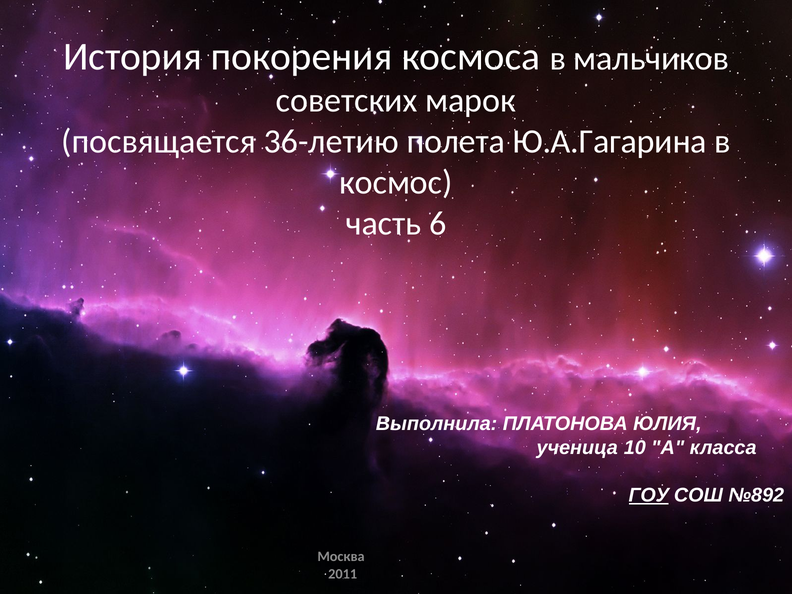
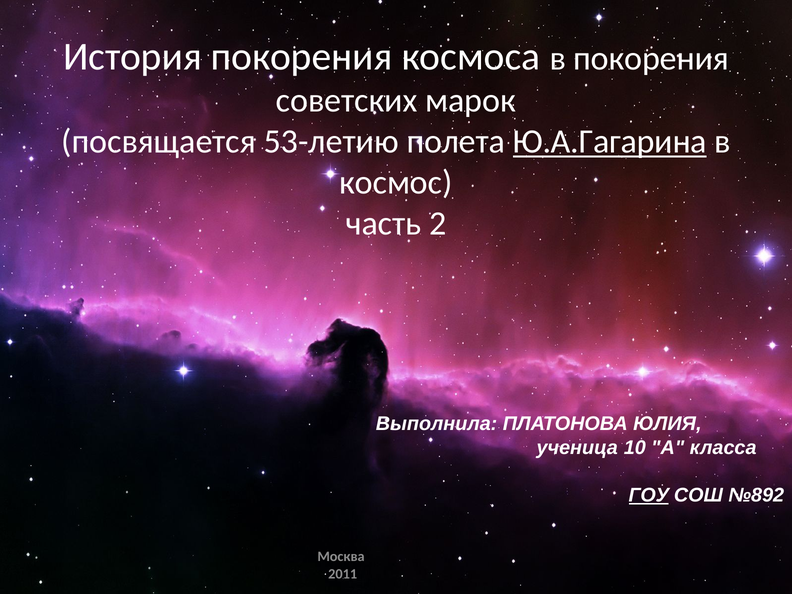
в мальчиков: мальчиков -> покорения
36-летию: 36-летию -> 53-летию
Ю.А.Гагарина underline: none -> present
6: 6 -> 2
